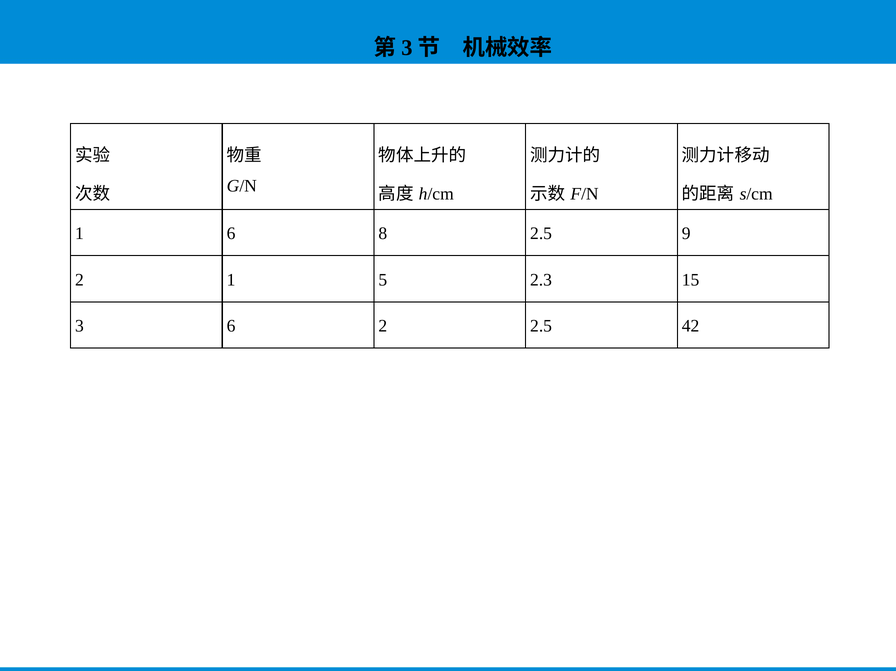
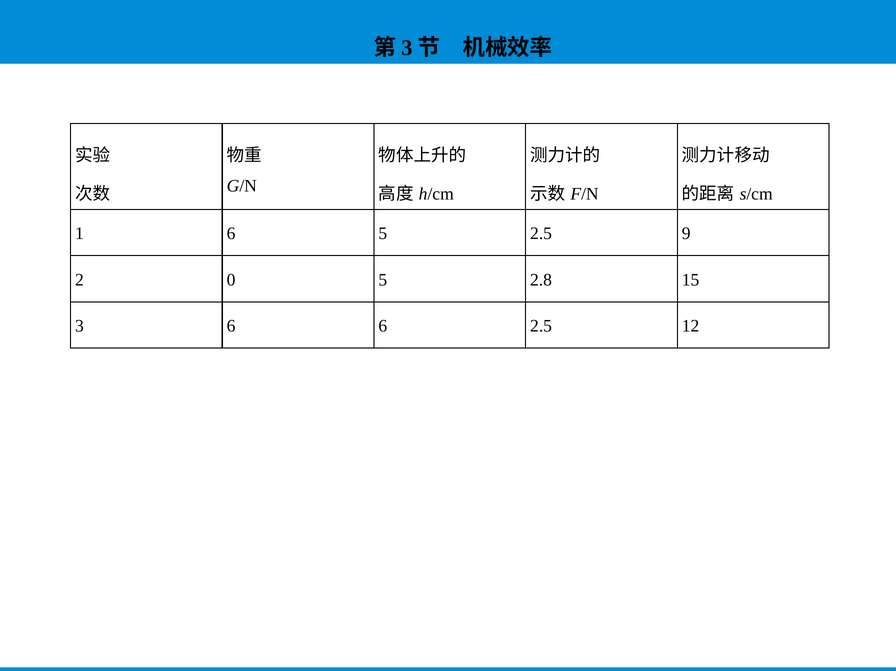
6 8: 8 -> 5
2 1: 1 -> 0
2.3: 2.3 -> 2.8
6 2: 2 -> 6
42: 42 -> 12
